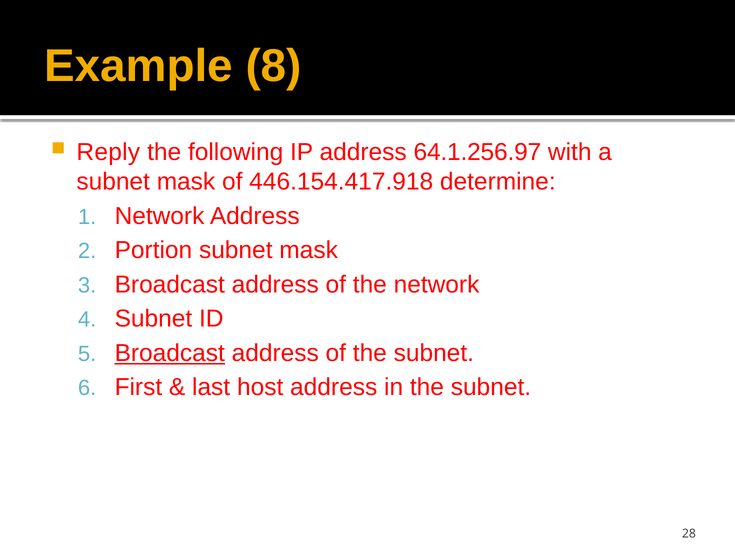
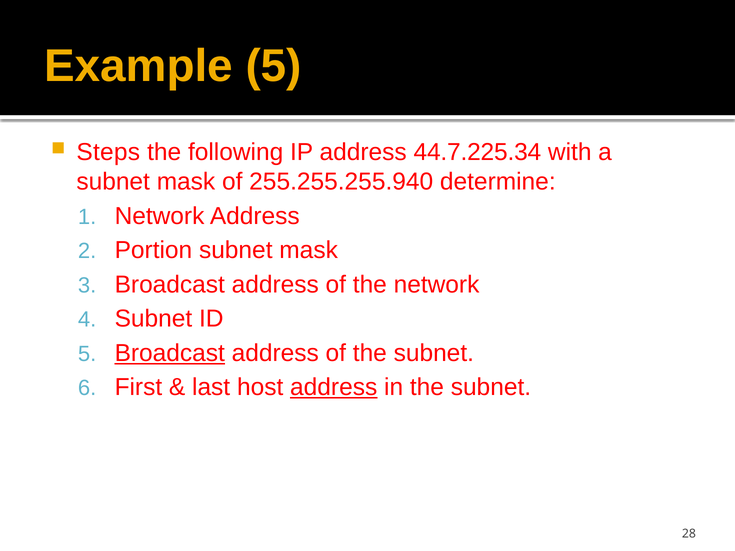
Example 8: 8 -> 5
Reply: Reply -> Steps
64.1.256.97: 64.1.256.97 -> 44.7.225.34
446.154.417.918: 446.154.417.918 -> 255.255.255.940
address at (334, 388) underline: none -> present
